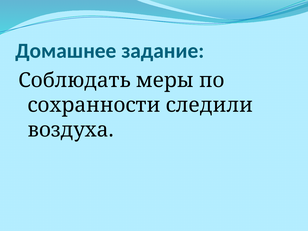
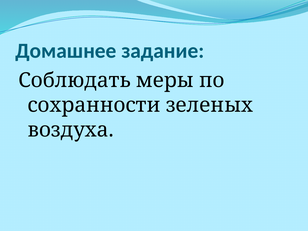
следили: следили -> зеленых
